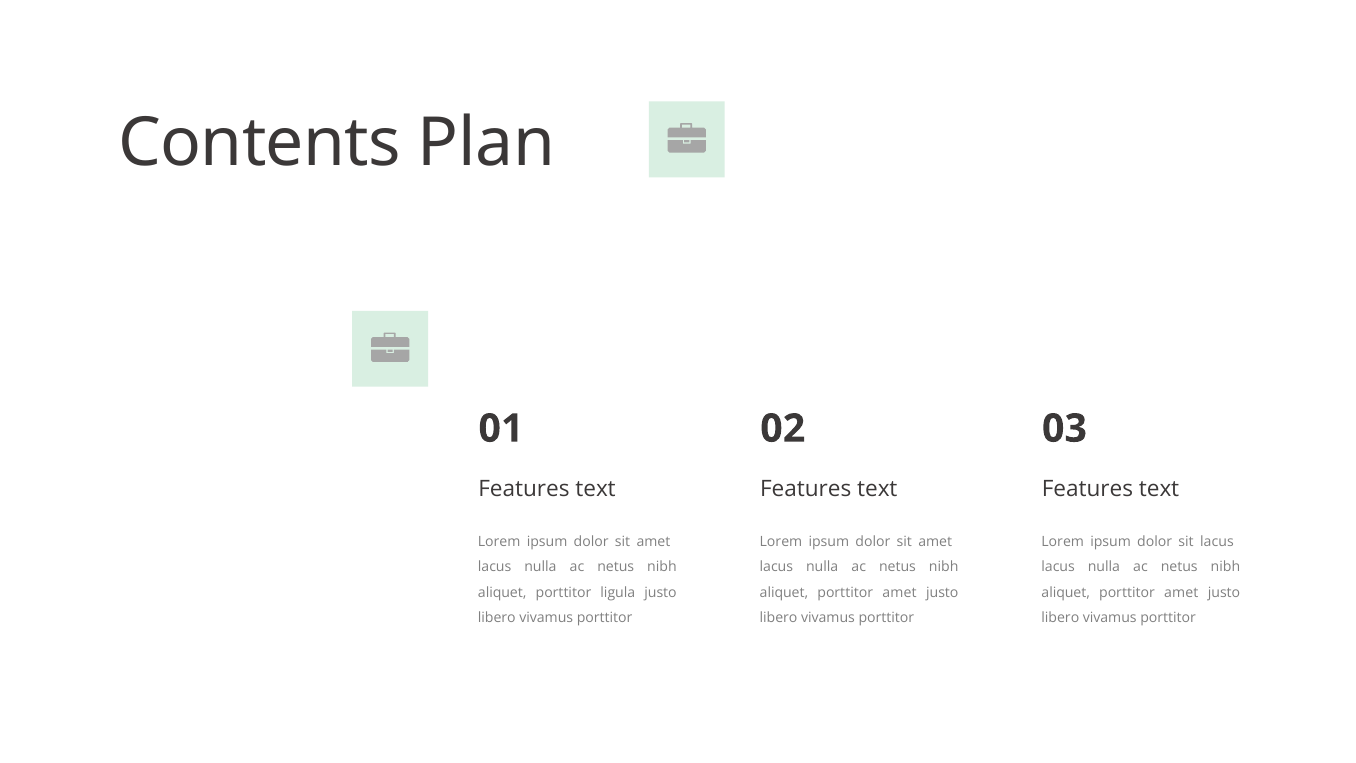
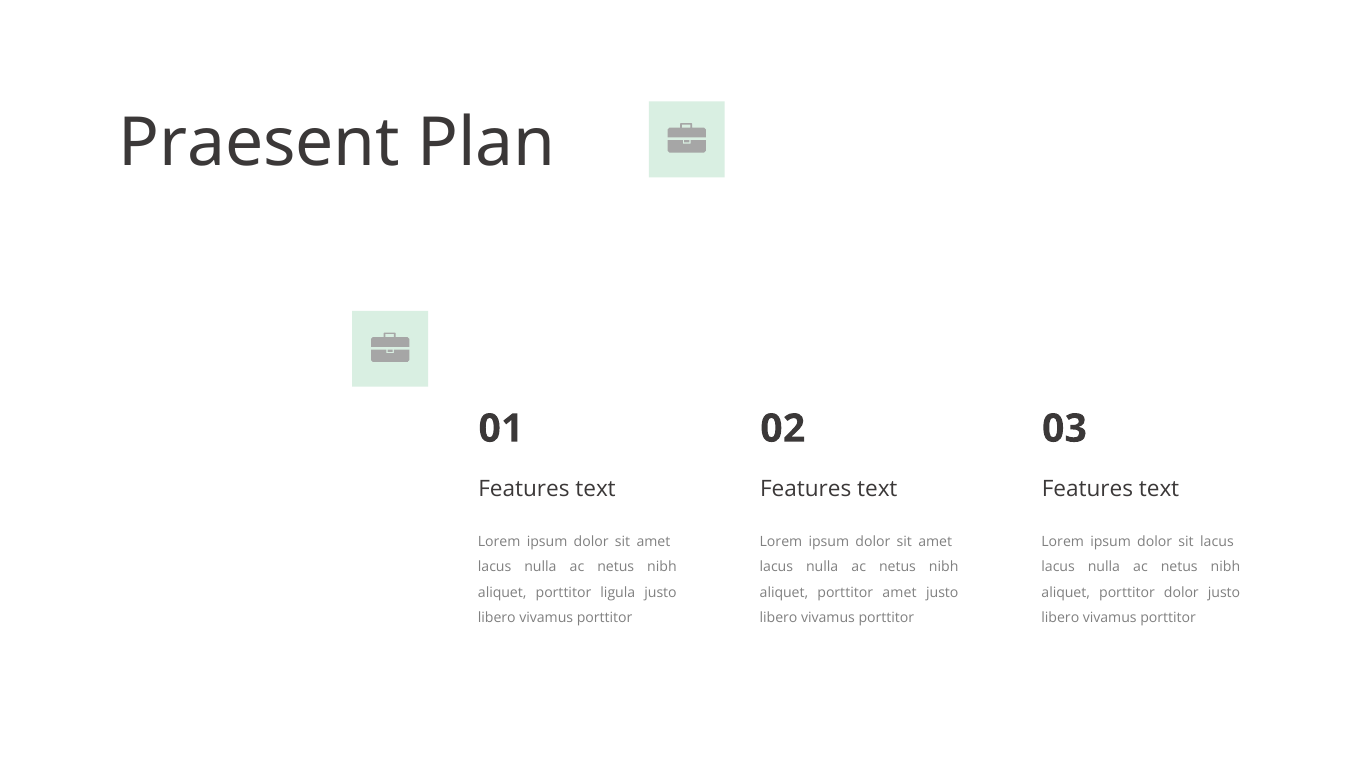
Contents: Contents -> Praesent
amet at (1181, 592): amet -> dolor
